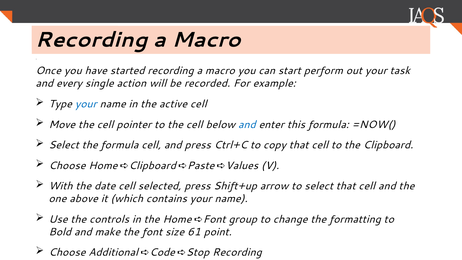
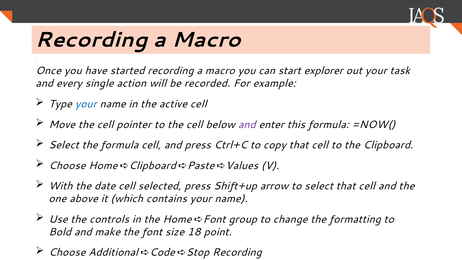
perform: perform -> explorer
and at (247, 124) colour: blue -> purple
61: 61 -> 18
